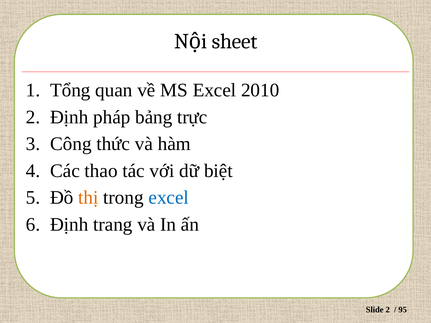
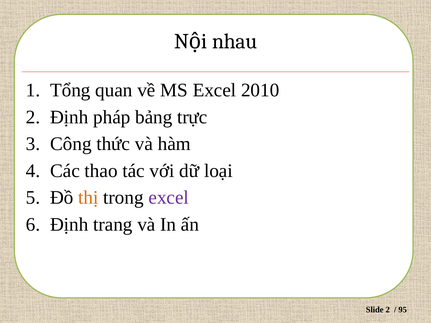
sheet: sheet -> nhau
biệt: biệt -> loại
excel at (169, 198) colour: blue -> purple
